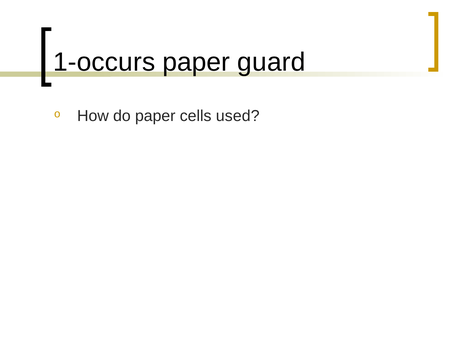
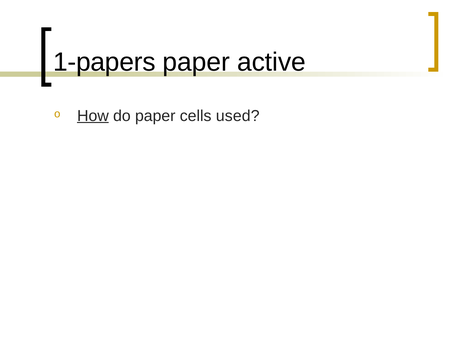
1-occurs: 1-occurs -> 1-papers
guard: guard -> active
How underline: none -> present
